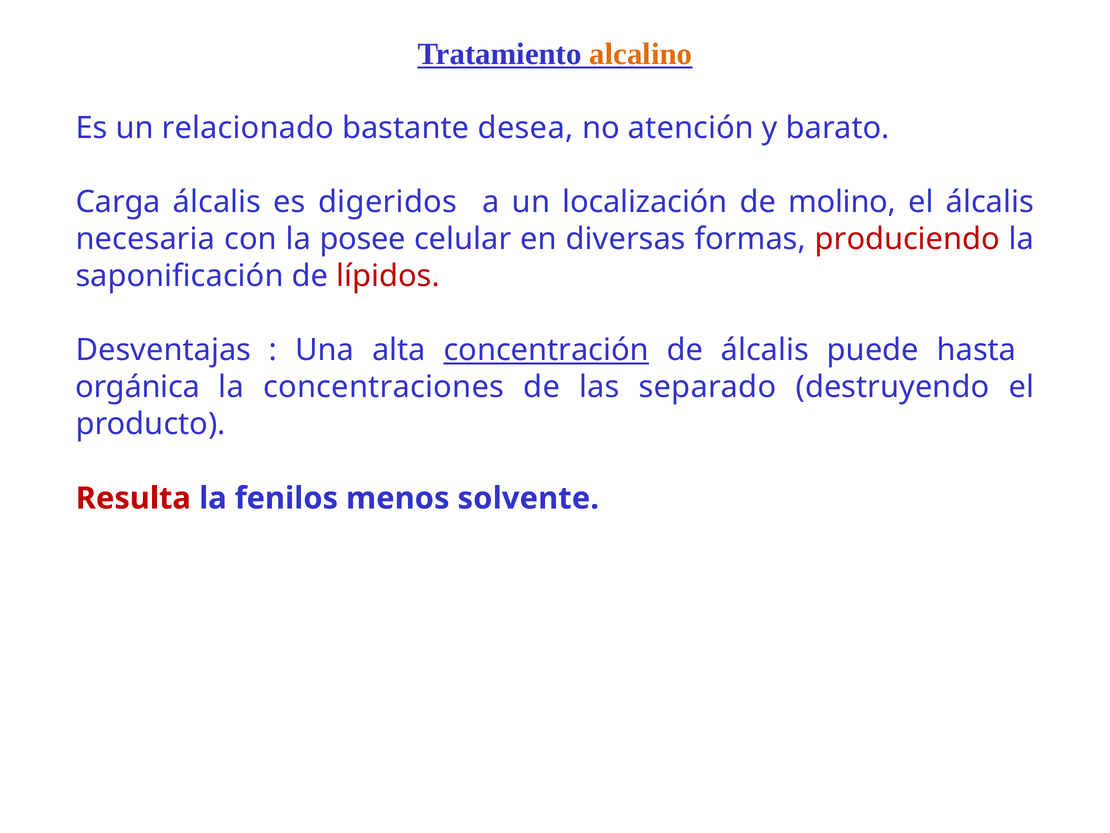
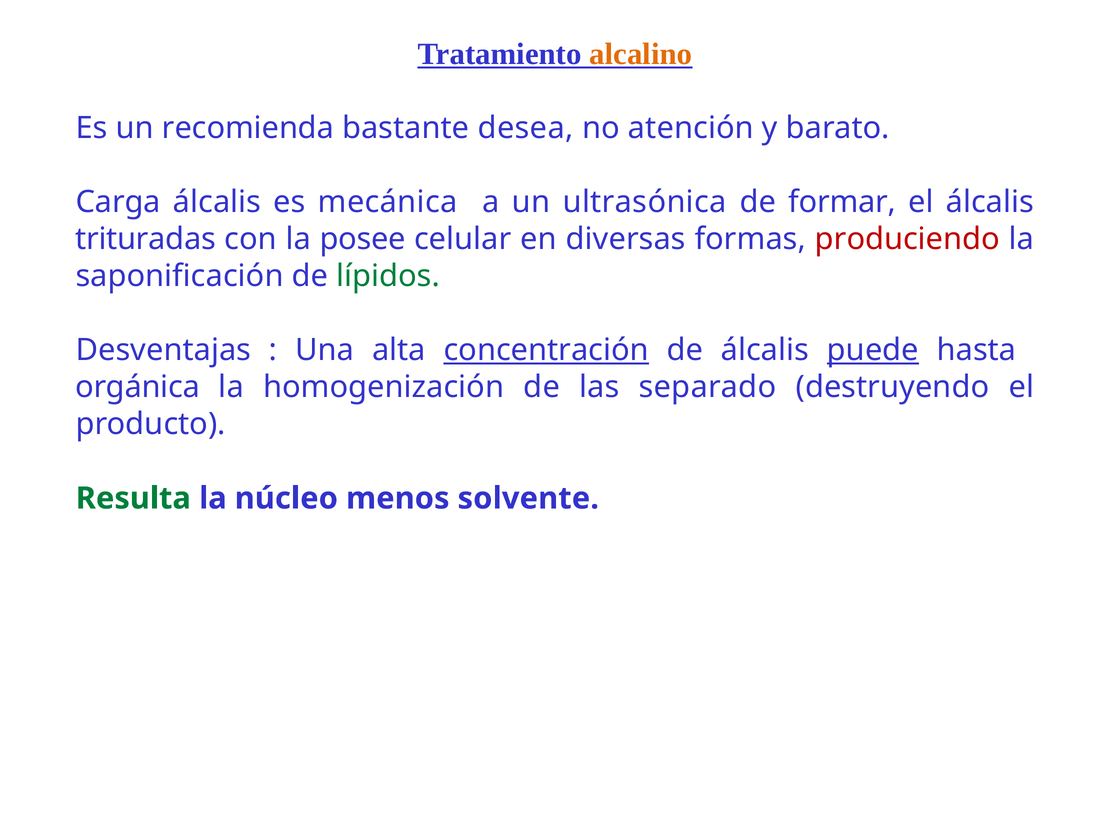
relacionado: relacionado -> recomienda
digeridos: digeridos -> mecánica
localización: localización -> ultrasónica
molino: molino -> formar
necesaria: necesaria -> trituradas
lípidos colour: red -> green
puede underline: none -> present
concentraciones: concentraciones -> homogenización
Resulta colour: red -> green
fenilos: fenilos -> núcleo
